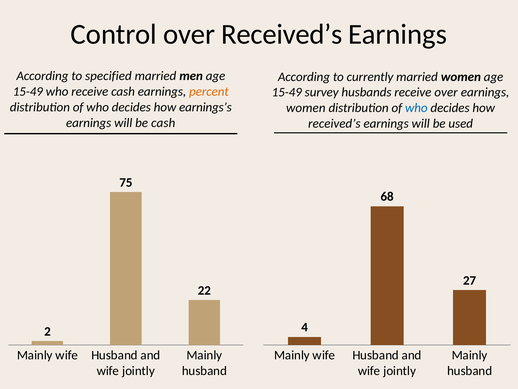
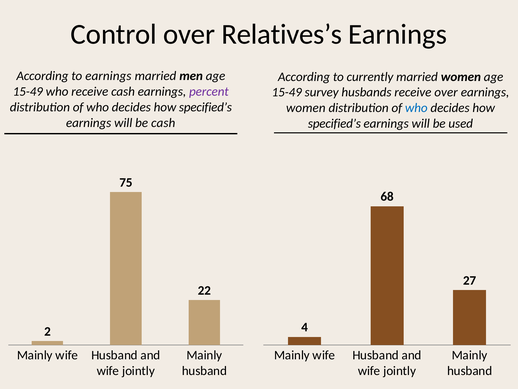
over Received’s: Received’s -> Relatives’s
to specified: specified -> earnings
percent colour: orange -> purple
earnings’s at (205, 107): earnings’s -> specified’s
received’s at (334, 123): received’s -> specified’s
